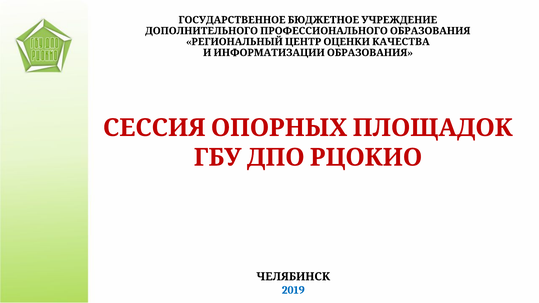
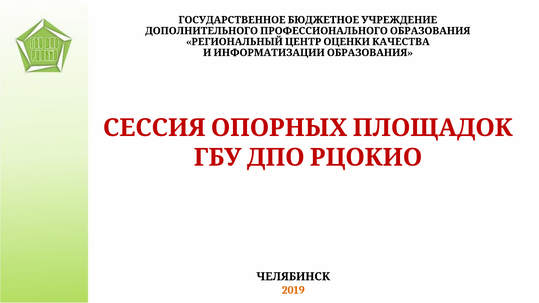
2019 colour: blue -> orange
